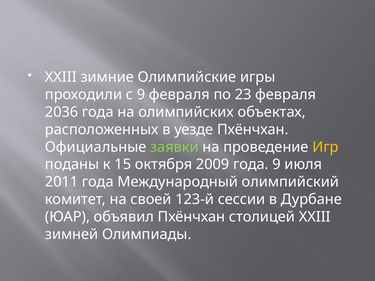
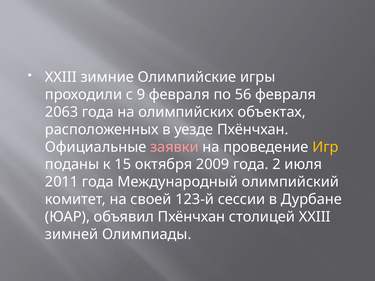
23: 23 -> 56
2036: 2036 -> 2063
заявки colour: light green -> pink
года 9: 9 -> 2
